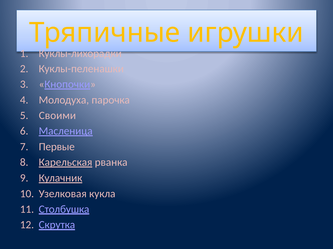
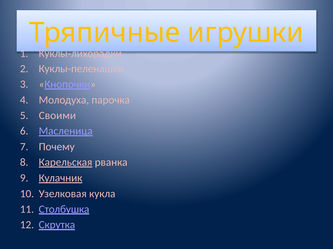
Первые: Первые -> Почему
